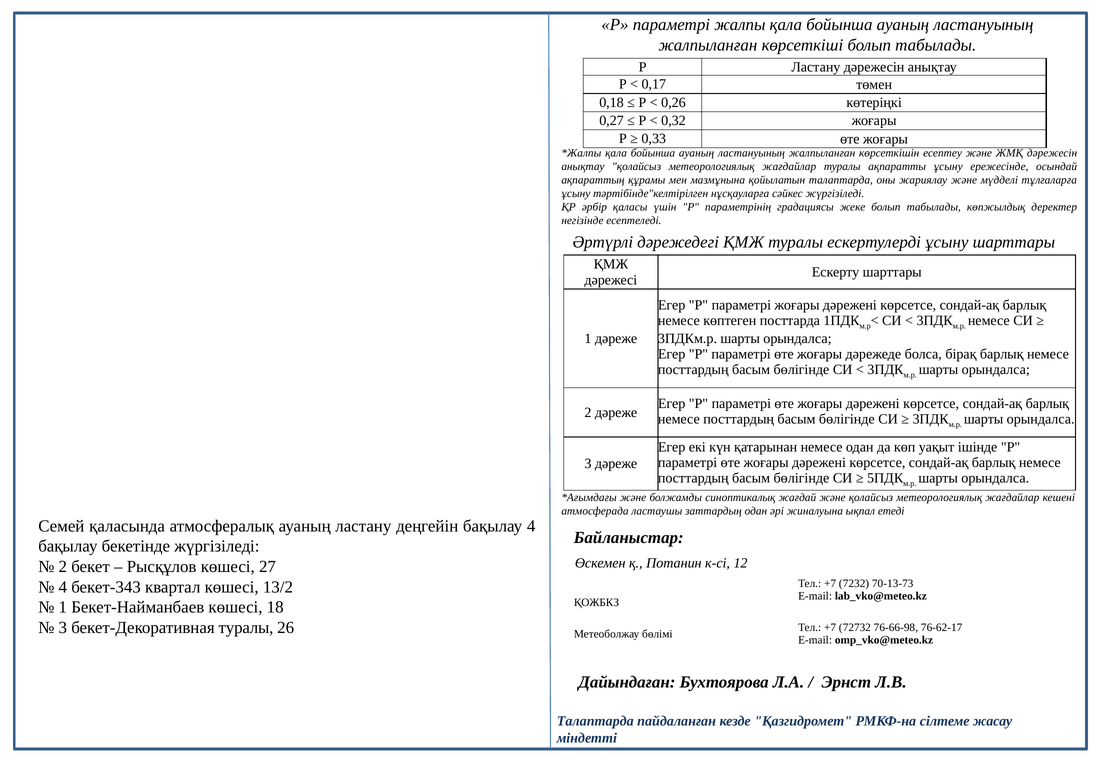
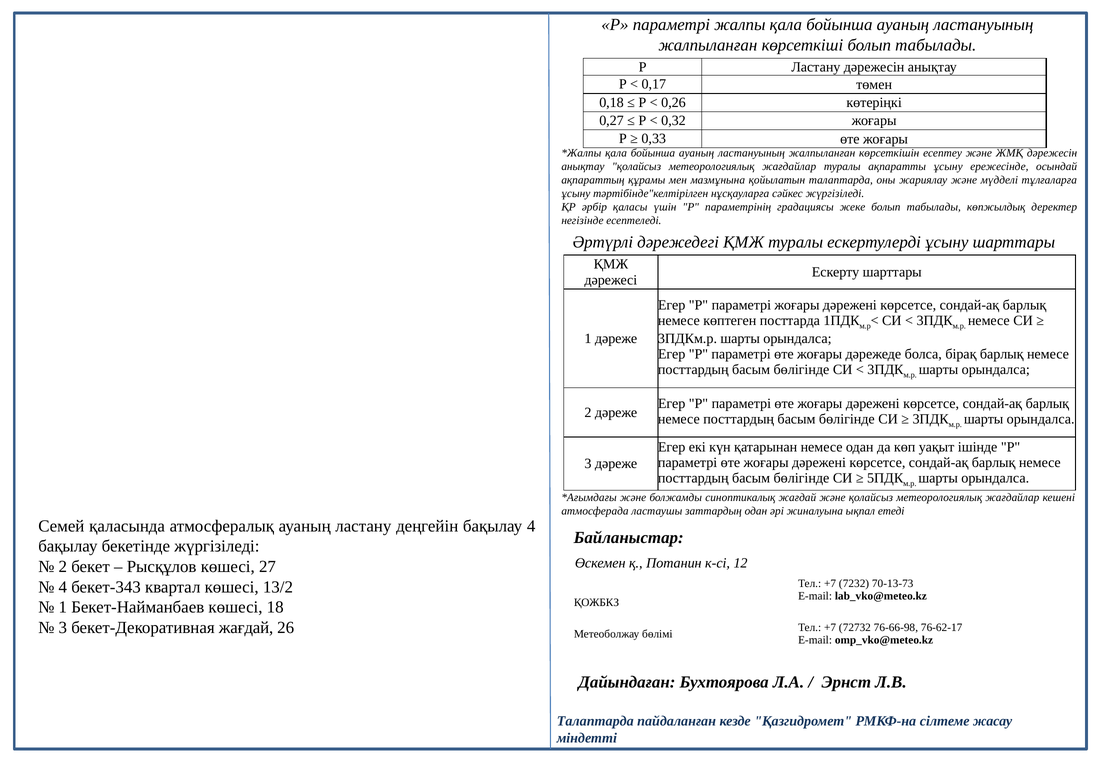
бекет-Декоративная туралы: туралы -> жағдай
